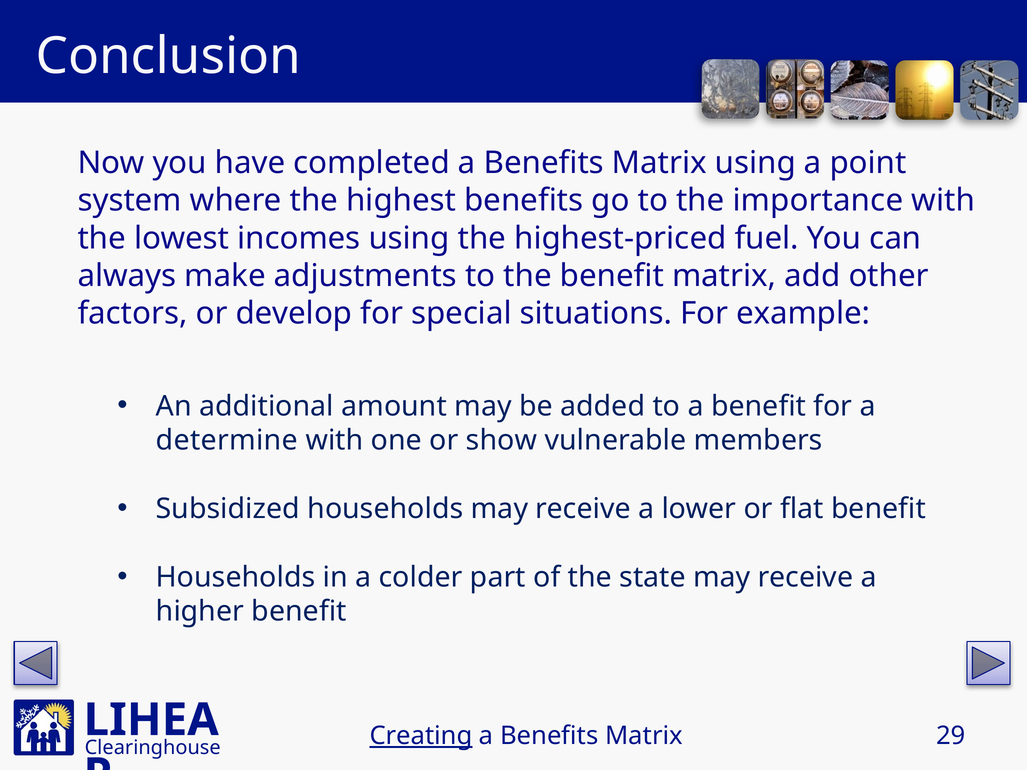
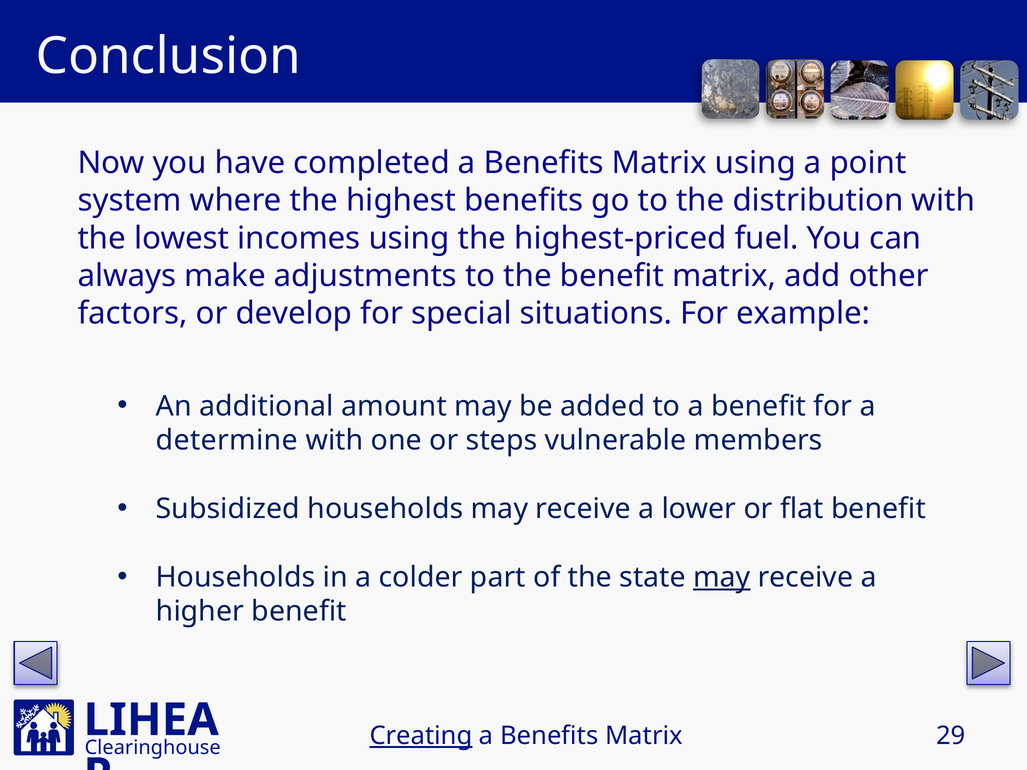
importance: importance -> distribution
show: show -> steps
may at (722, 578) underline: none -> present
